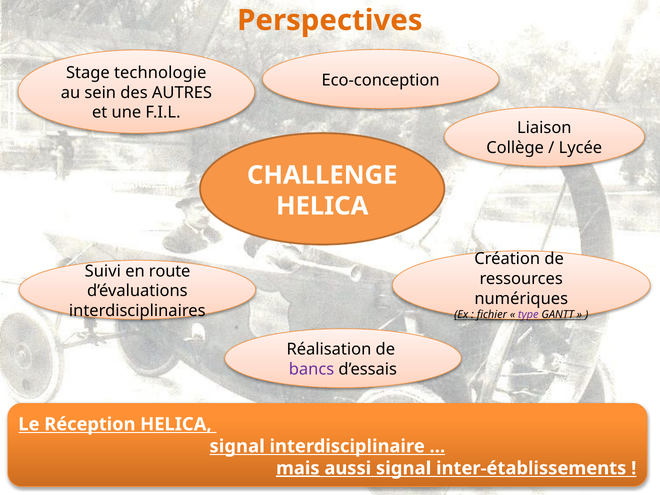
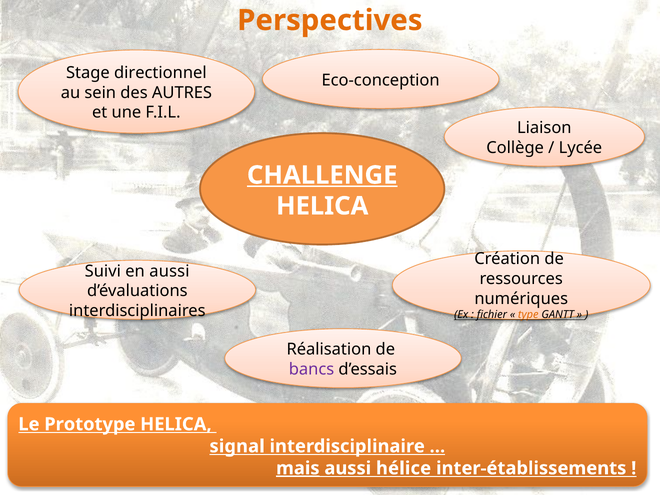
technologie: technologie -> directionnel
CHALLENGE underline: none -> present
en route: route -> aussi
type colour: purple -> orange
Réception: Réception -> Prototype
aussi signal: signal -> hélice
